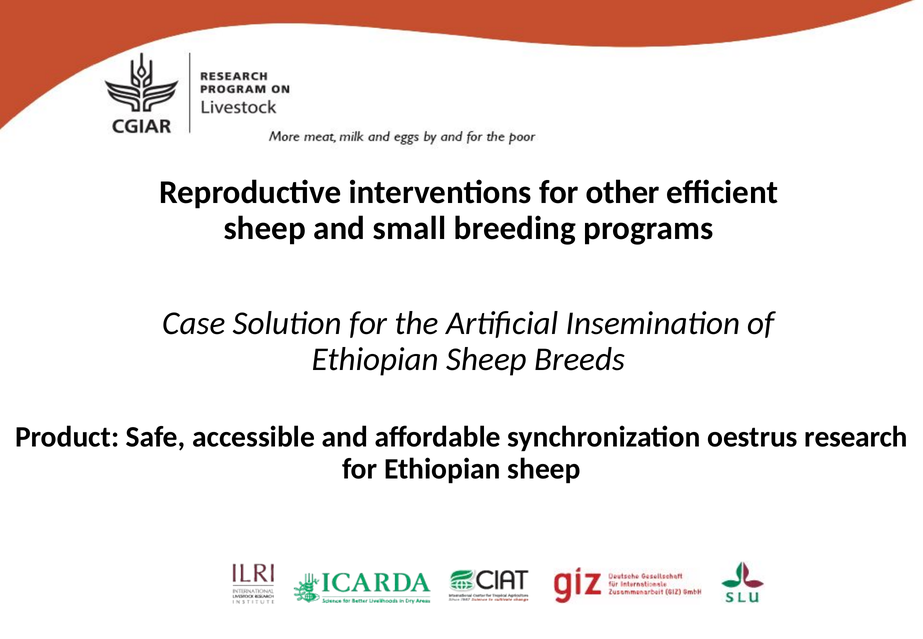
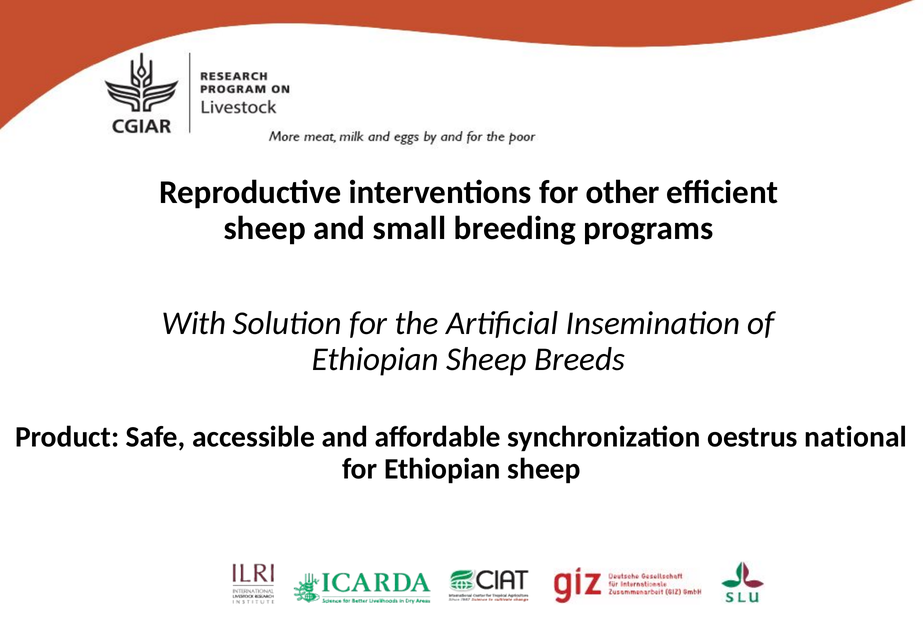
Case: Case -> With
research: research -> national
